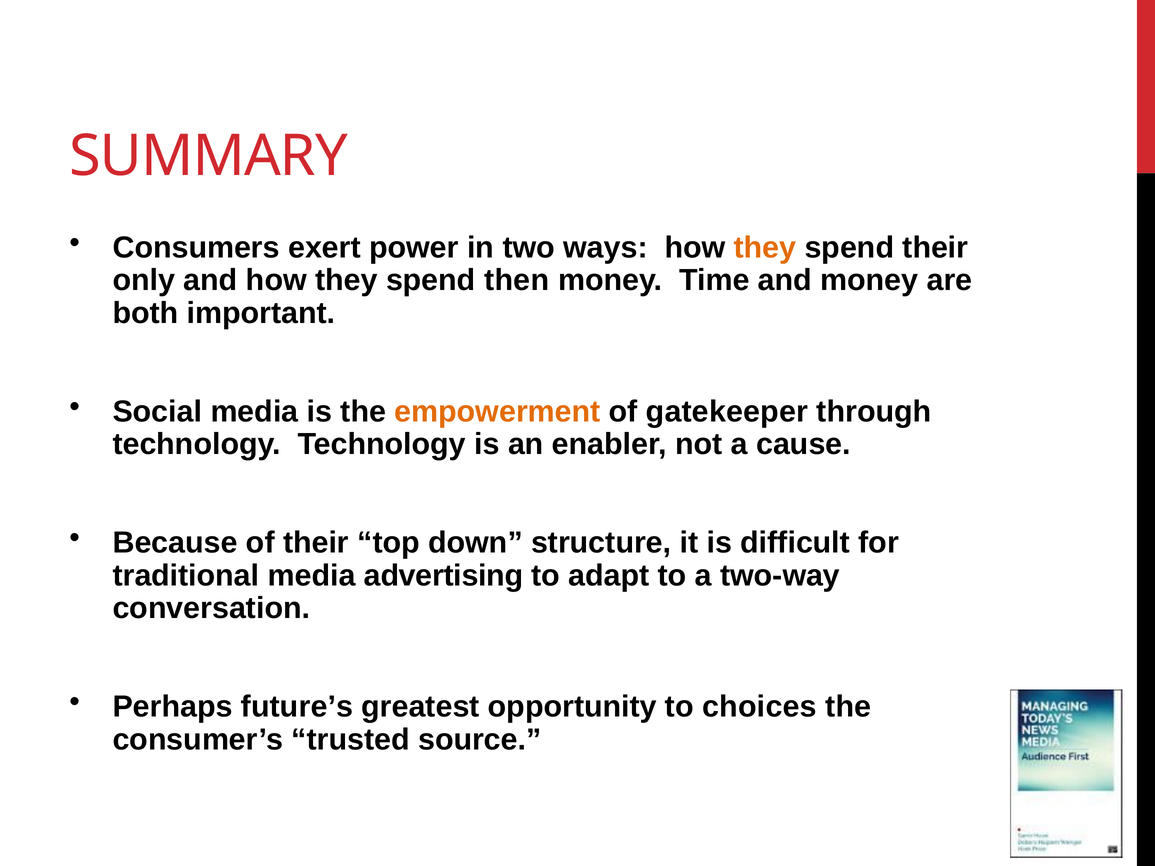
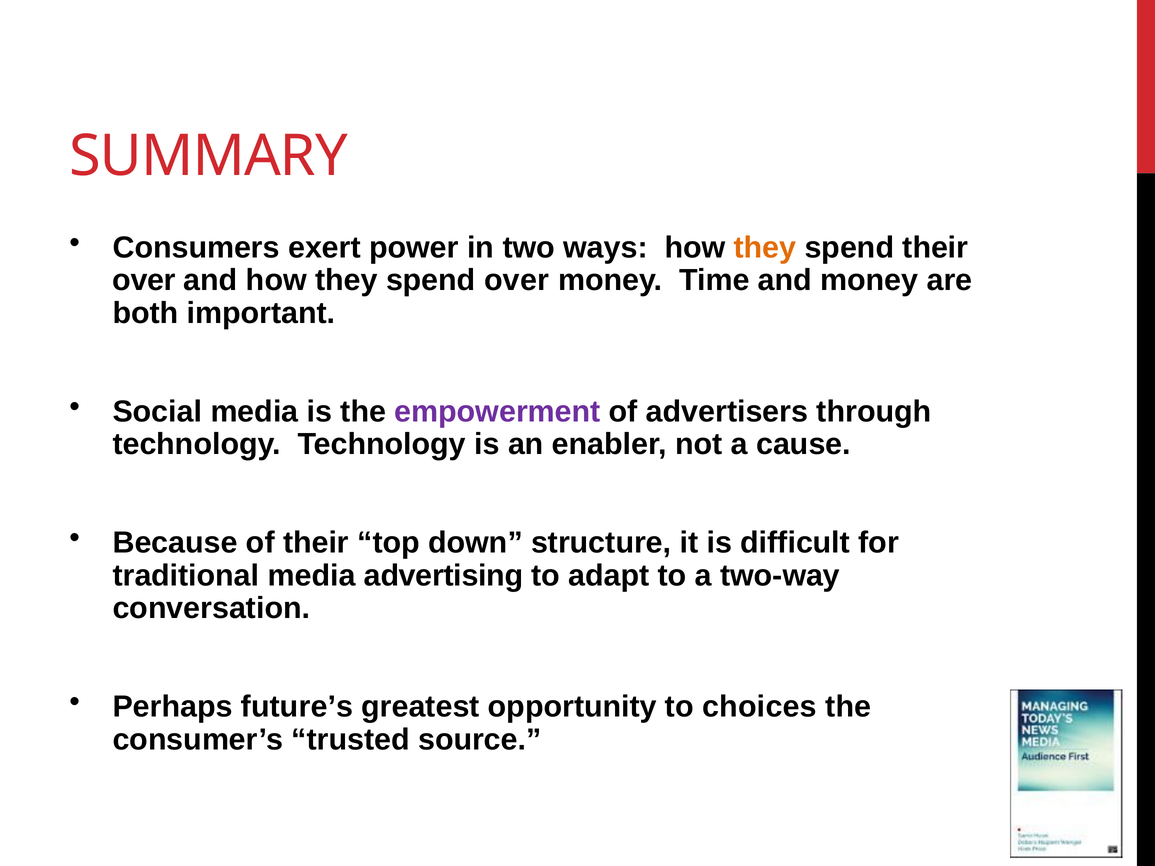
only at (144, 280): only -> over
spend then: then -> over
empowerment colour: orange -> purple
gatekeeper: gatekeeper -> advertisers
